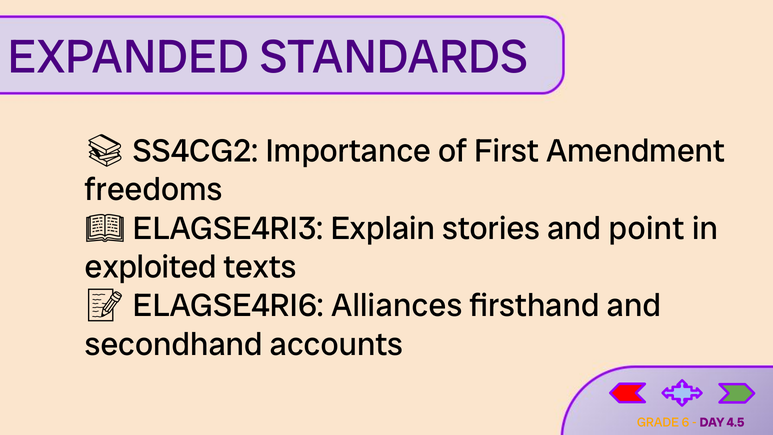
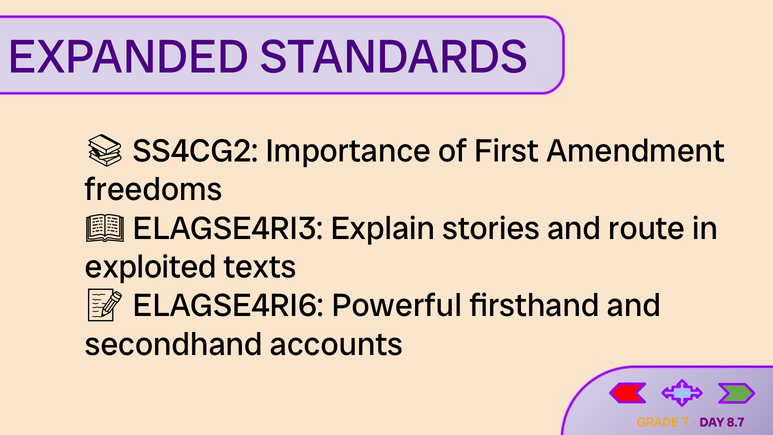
point: point -> route
Alliances: Alliances -> Powerful
6: 6 -> 7
4.5: 4.5 -> 8.7
